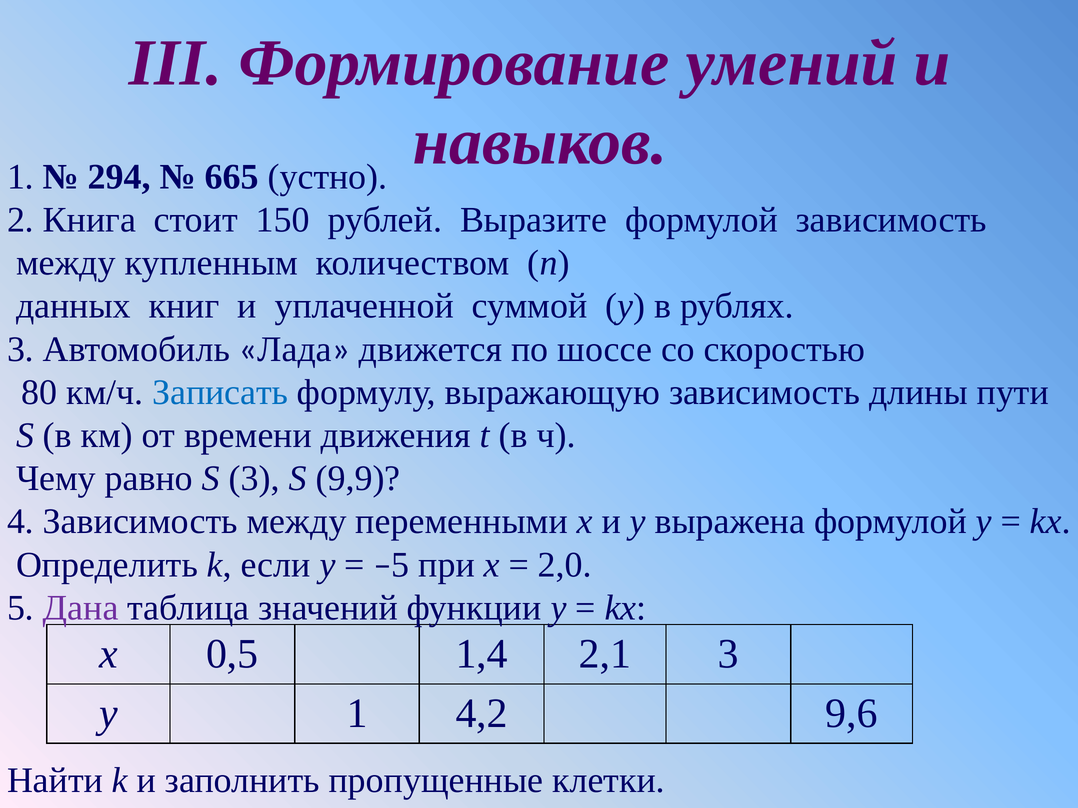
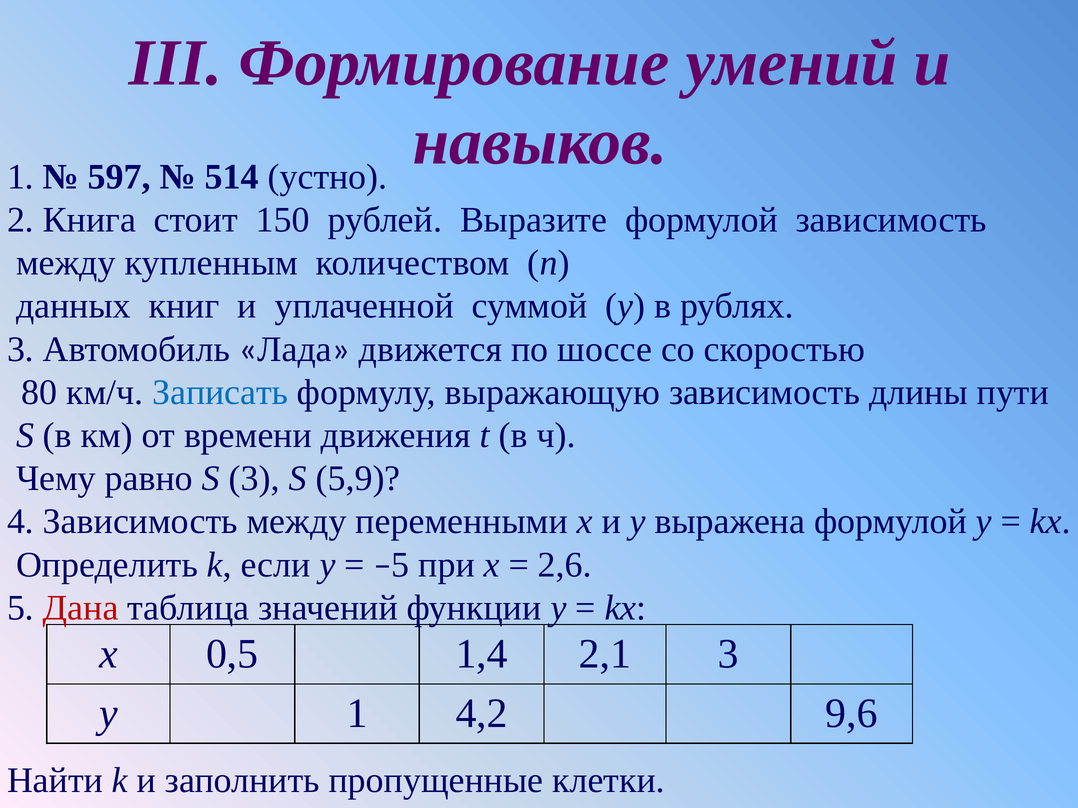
294: 294 -> 597
665: 665 -> 514
9,9: 9,9 -> 5,9
2,0: 2,0 -> 2,6
Дана colour: purple -> red
